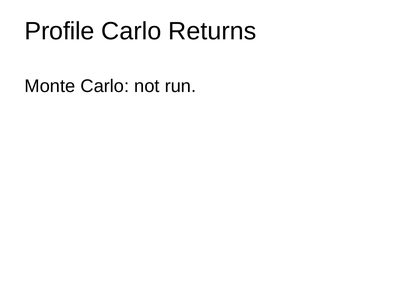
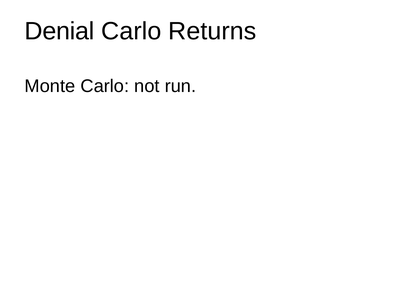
Profile: Profile -> Denial
